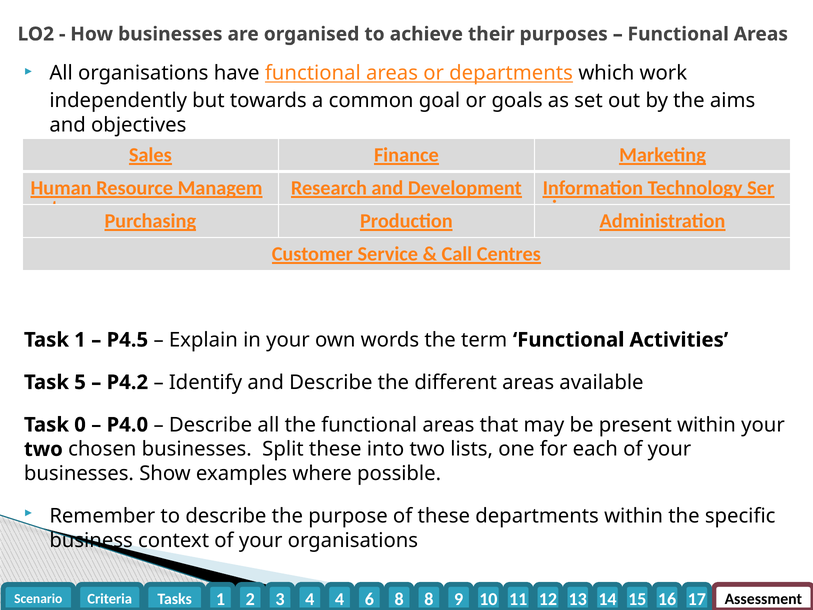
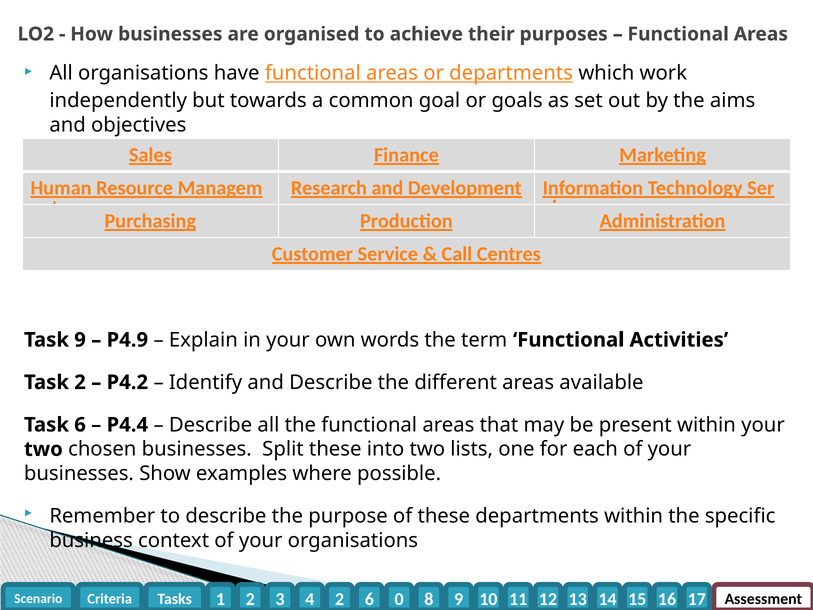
Task 1: 1 -> 9
P4.5: P4.5 -> P4.9
Task 5: 5 -> 2
Task 0: 0 -> 6
P4.0: P4.0 -> P4.4
4 at (340, 599): 4 -> 2
6 8: 8 -> 0
